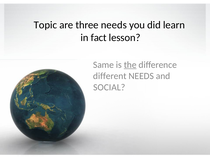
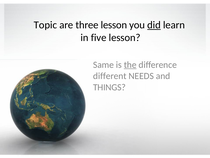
three needs: needs -> lesson
did underline: none -> present
fact: fact -> five
SOCIAL: SOCIAL -> THINGS
